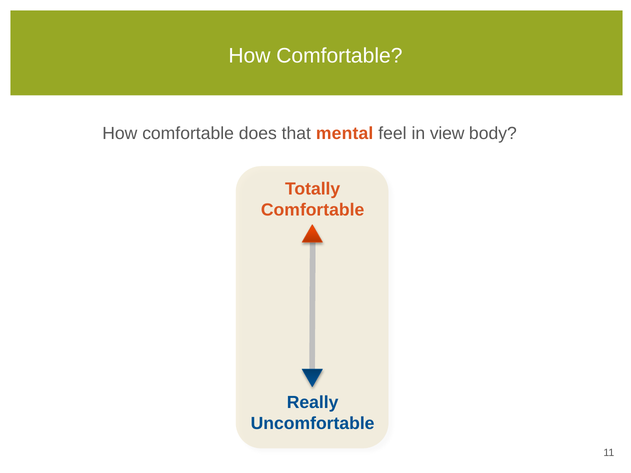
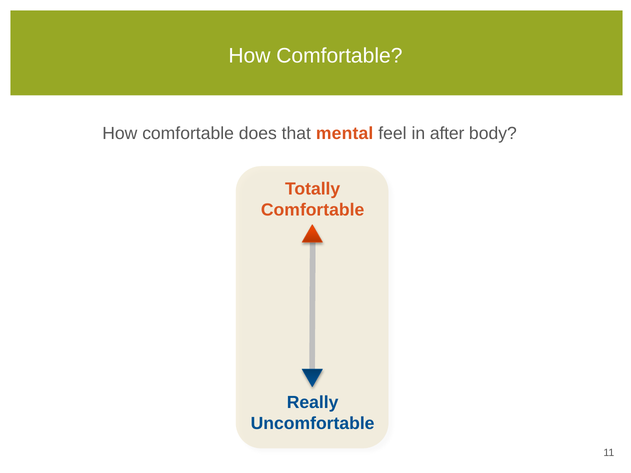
view: view -> after
